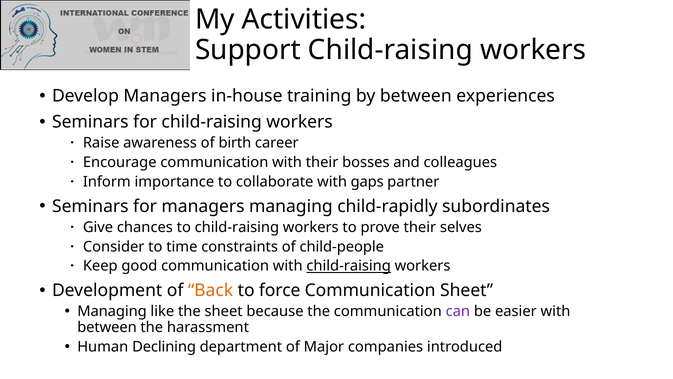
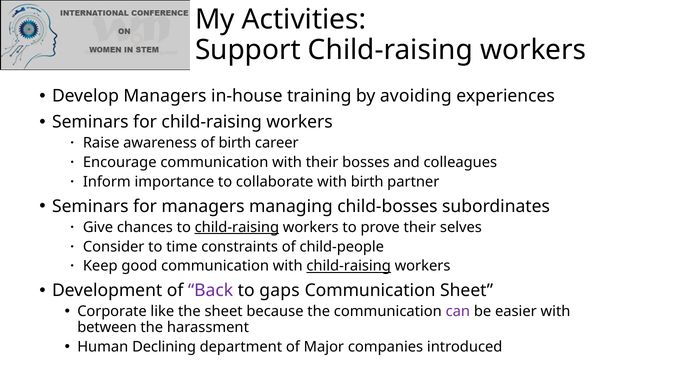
by between: between -> avoiding
with gaps: gaps -> birth
child-rapidly: child-rapidly -> child-bosses
child-raising at (237, 227) underline: none -> present
Back colour: orange -> purple
force: force -> gaps
Managing at (112, 311): Managing -> Corporate
